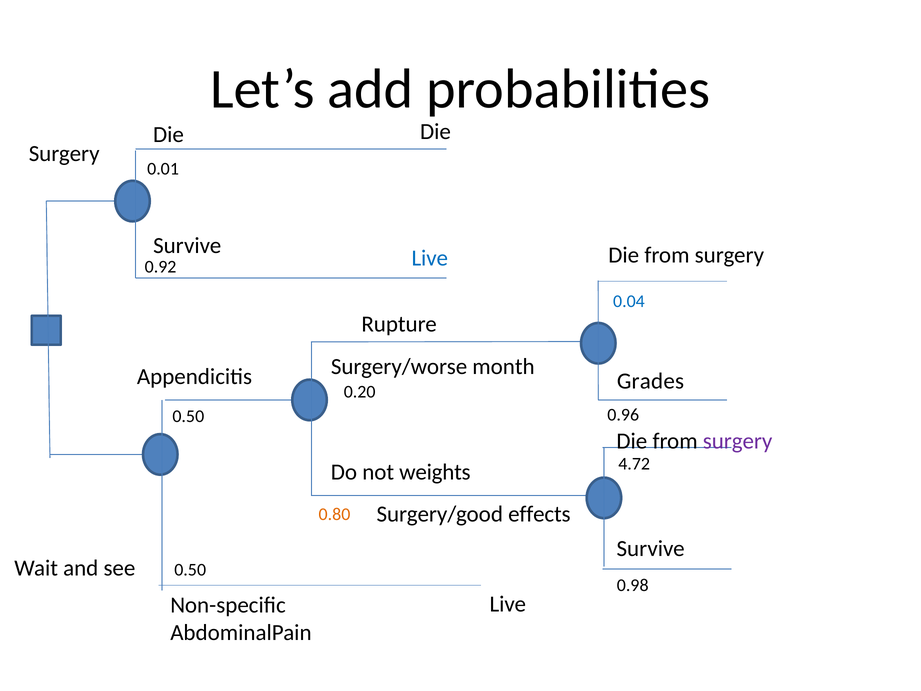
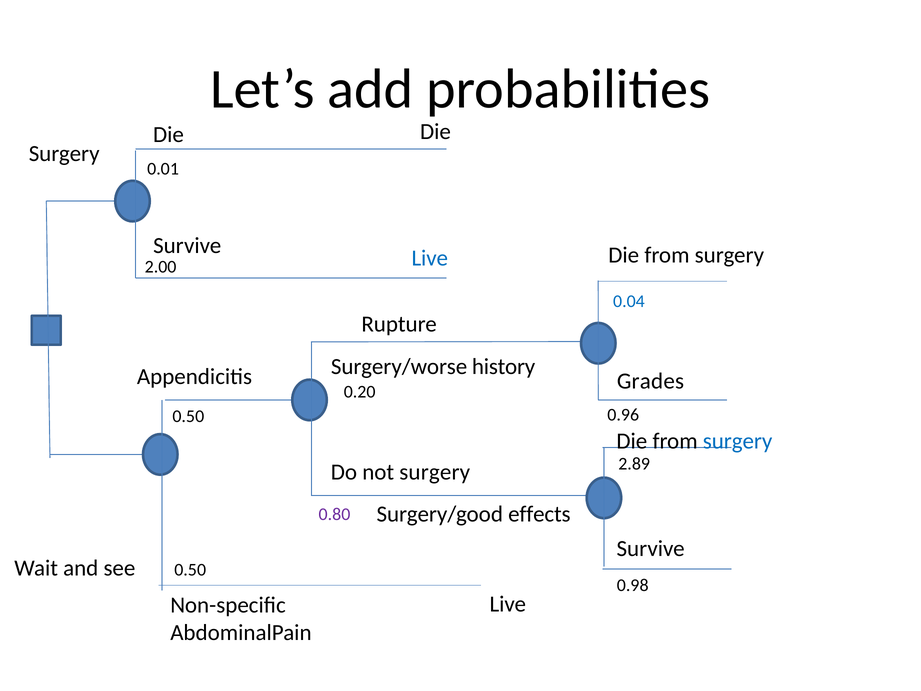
0.92: 0.92 -> 2.00
month: month -> history
surgery at (738, 441) colour: purple -> blue
4.72: 4.72 -> 2.89
not weights: weights -> surgery
0.80 colour: orange -> purple
